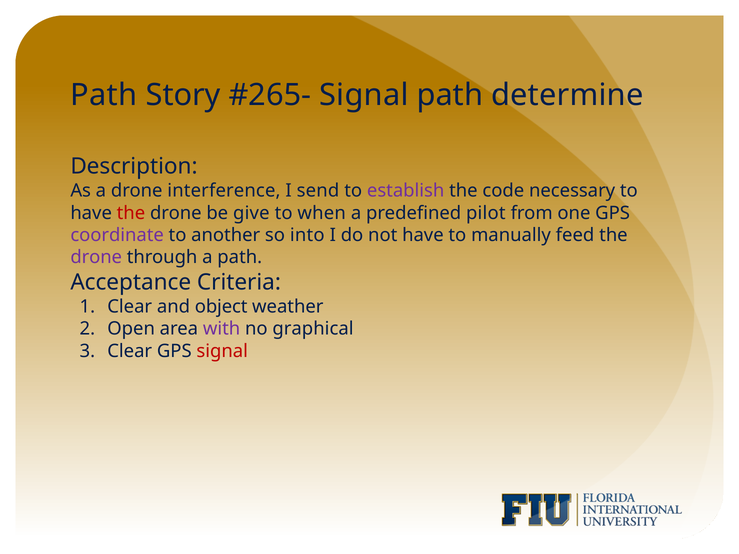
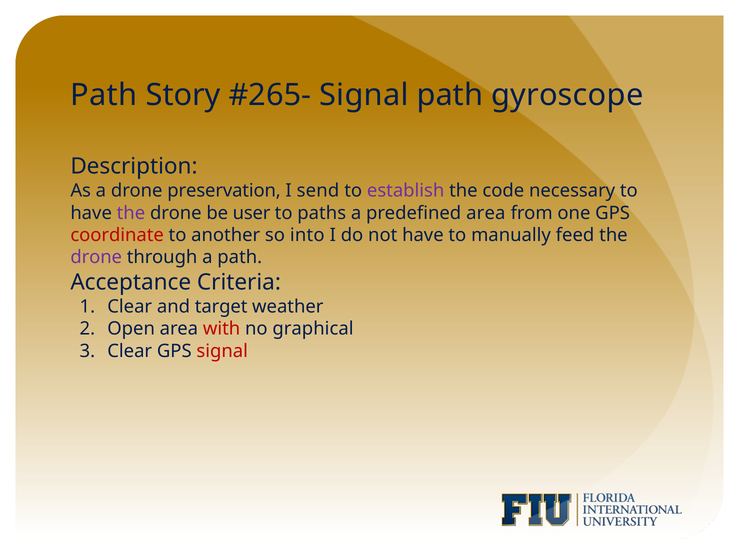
determine: determine -> gyroscope
interference: interference -> preservation
the at (131, 213) colour: red -> purple
give: give -> user
when: when -> paths
predefined pilot: pilot -> area
coordinate colour: purple -> red
object: object -> target
with colour: purple -> red
